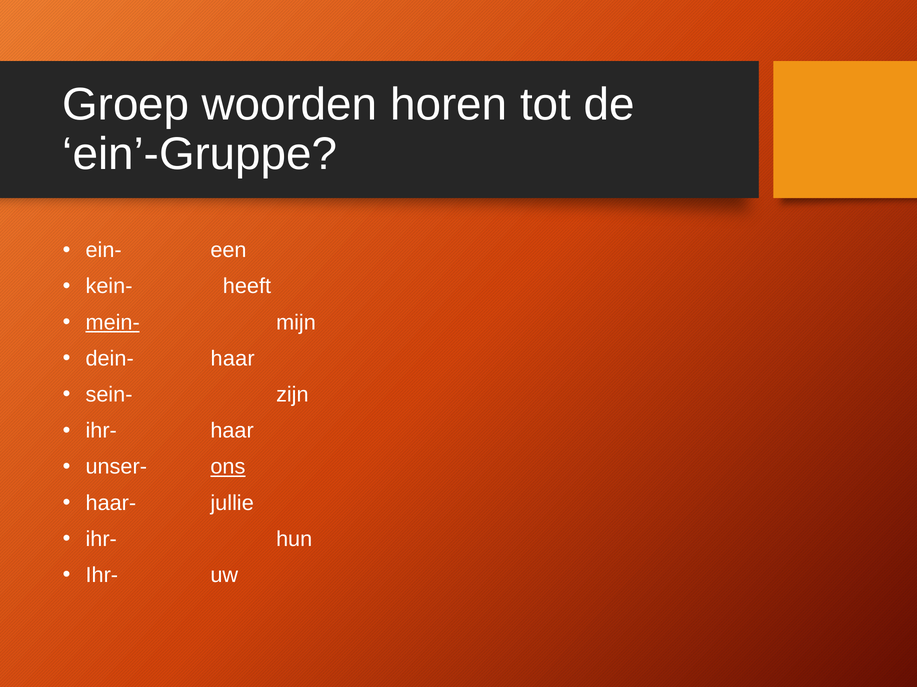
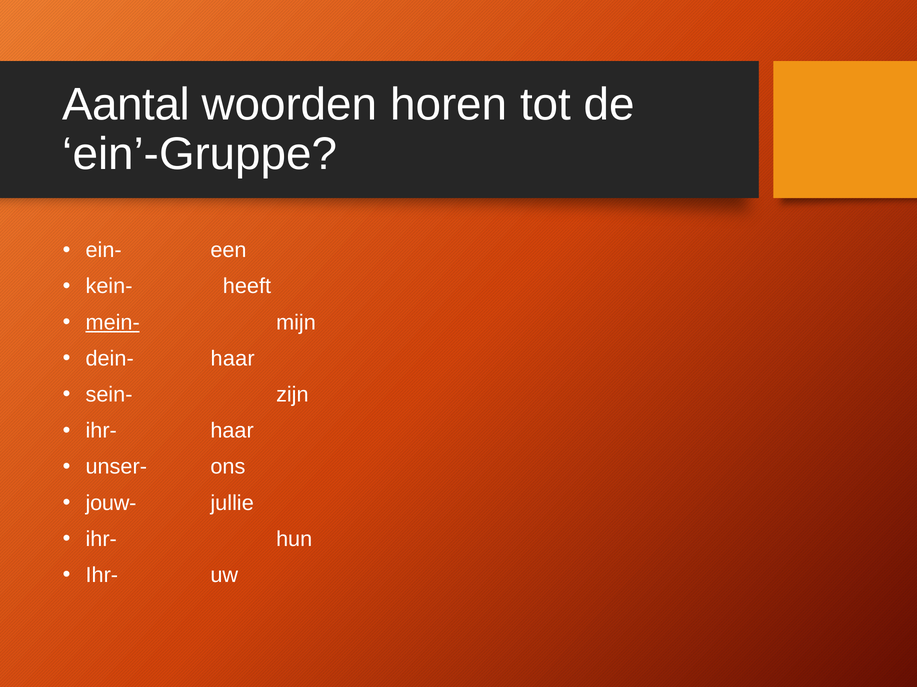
Groep: Groep -> Aantal
ons underline: present -> none
haar-: haar- -> jouw-
